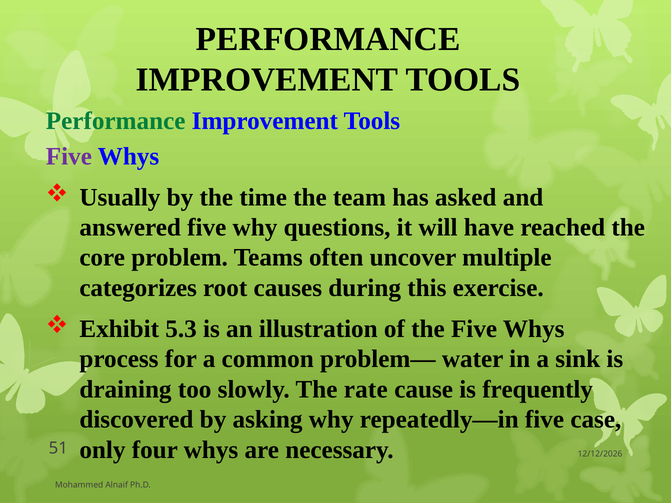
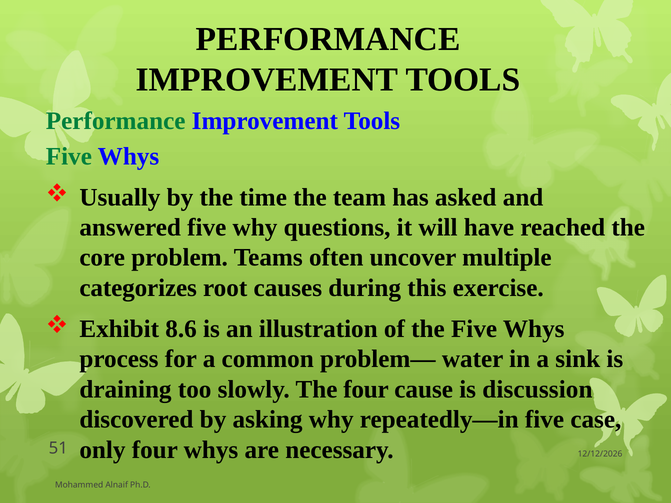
Five at (69, 156) colour: purple -> green
5.3: 5.3 -> 8.6
The rate: rate -> four
frequently: frequently -> discussion
